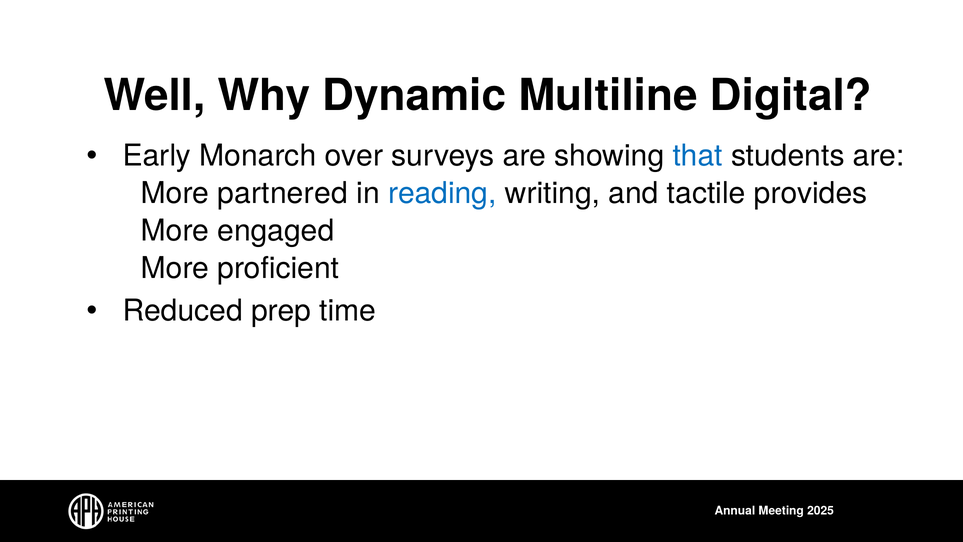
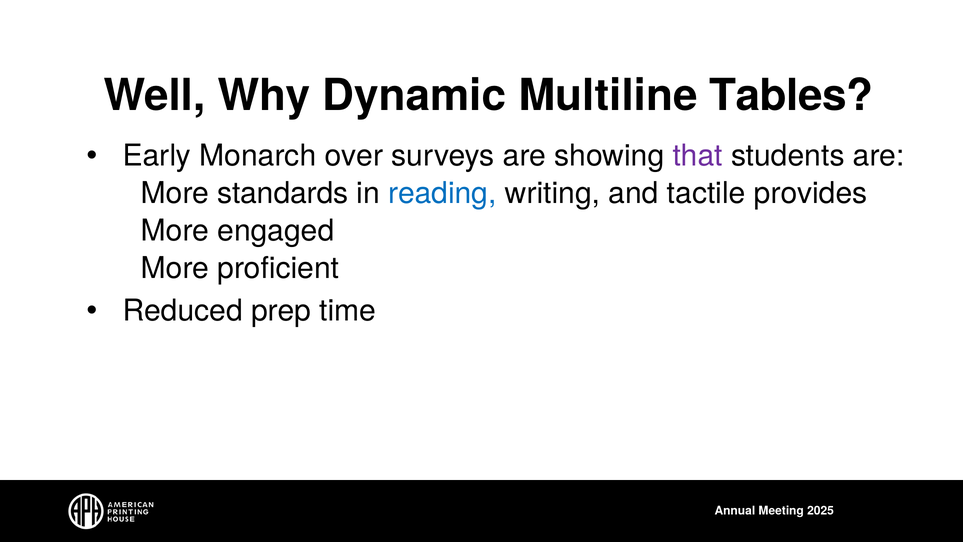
Digital: Digital -> Tables
that colour: blue -> purple
partnered: partnered -> standards
